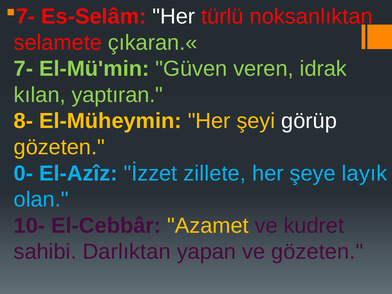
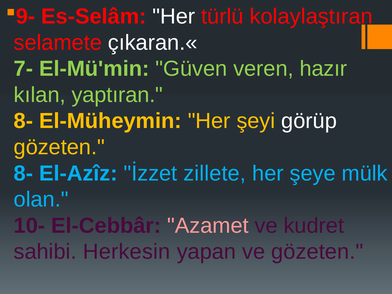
7- at (26, 17): 7- -> 9-
noksanlıktan: noksanlıktan -> kolaylaştıran
çıkaran.« colour: light green -> white
idrak: idrak -> hazır
0- at (23, 173): 0- -> 8-
layık: layık -> mülk
Azamet colour: yellow -> pink
Darlıktan: Darlıktan -> Herkesin
